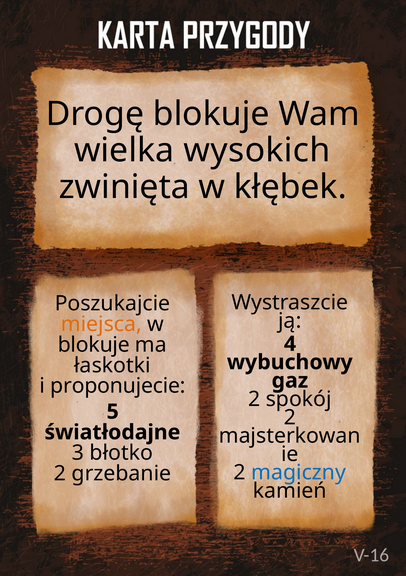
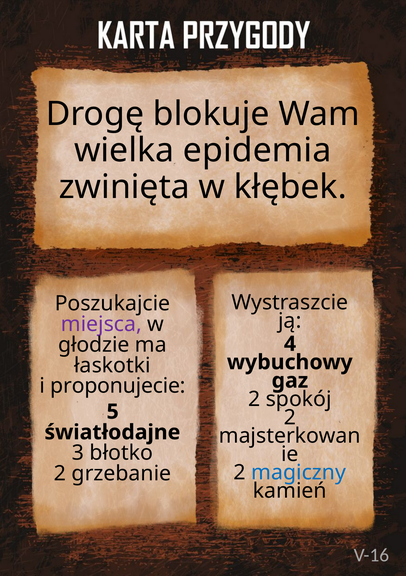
wysokich: wysokich -> epidemia
miejsca colour: orange -> purple
blokuje at (94, 345): blokuje -> głodzie
